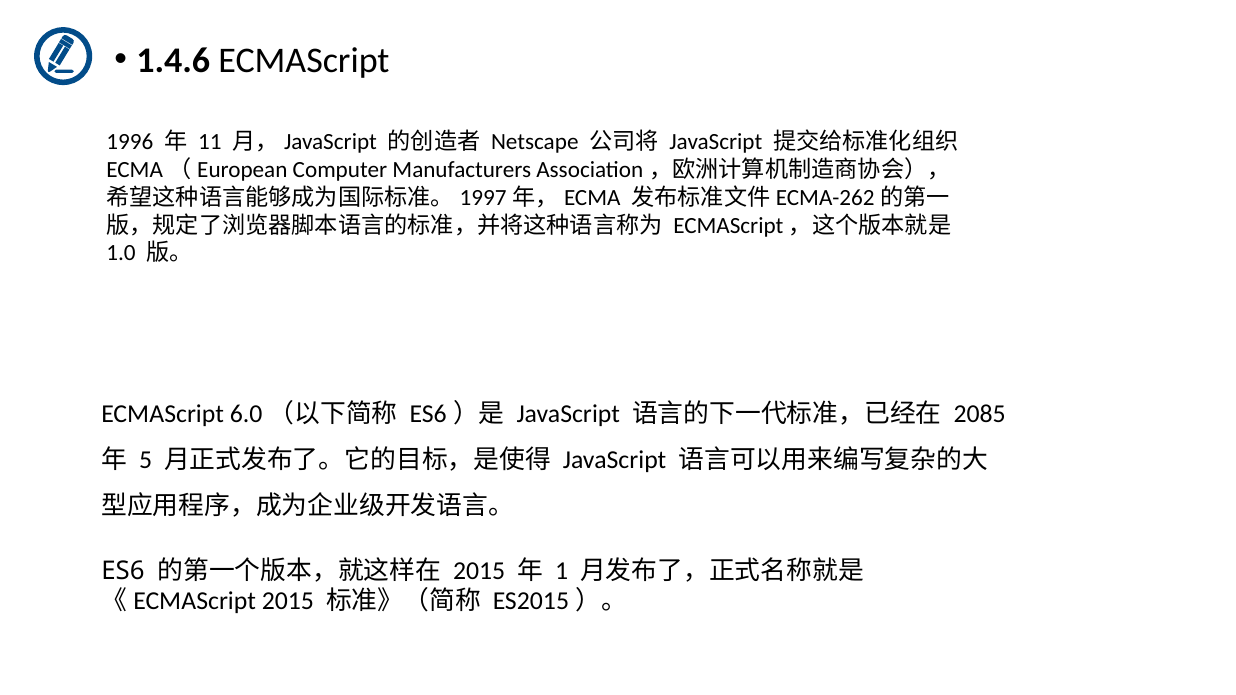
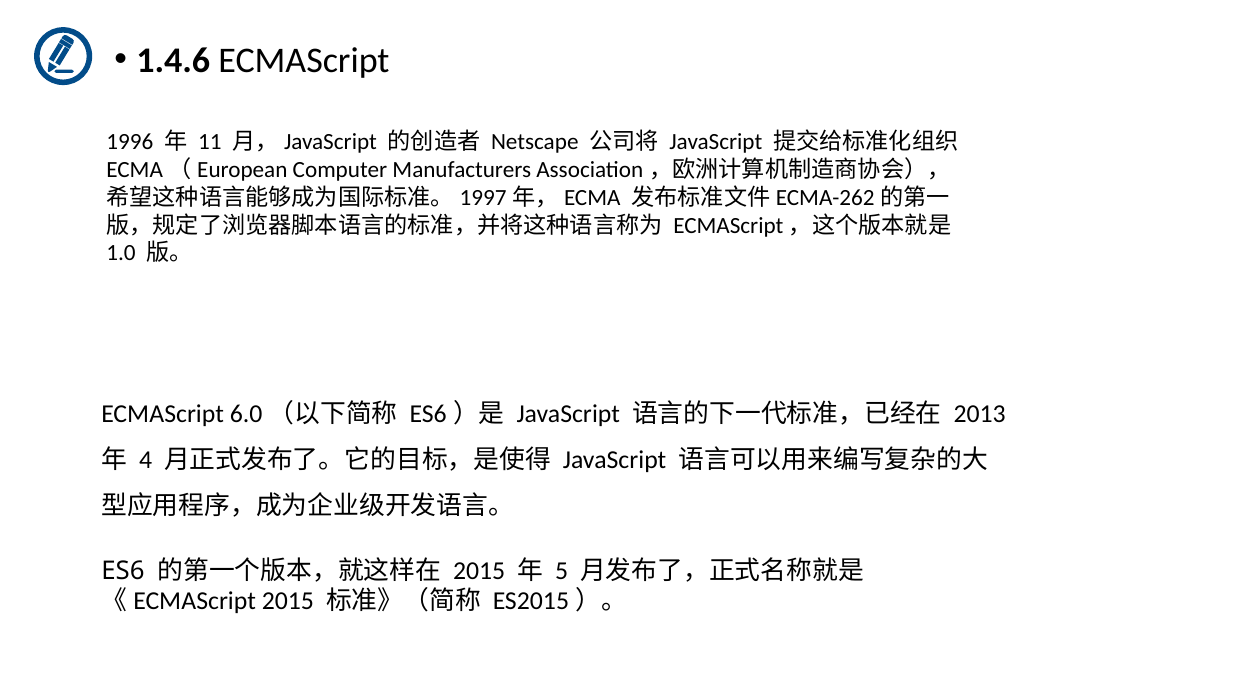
2085: 2085 -> 2013
5: 5 -> 4
1: 1 -> 5
